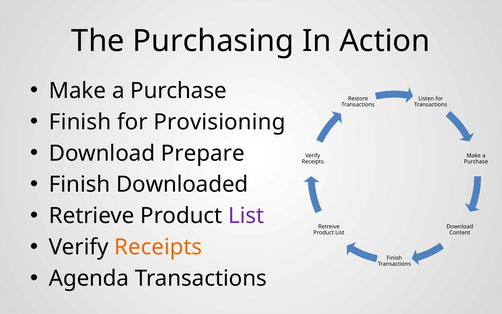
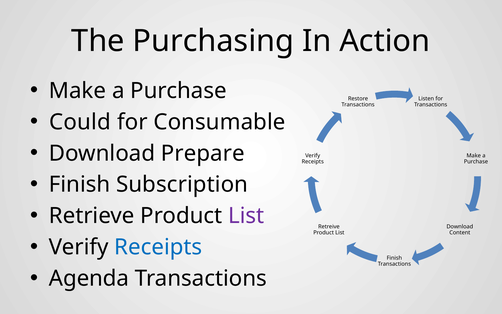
Finish at (80, 122): Finish -> Could
Provisioning: Provisioning -> Consumable
Downloaded: Downloaded -> Subscription
Receipts at (158, 247) colour: orange -> blue
